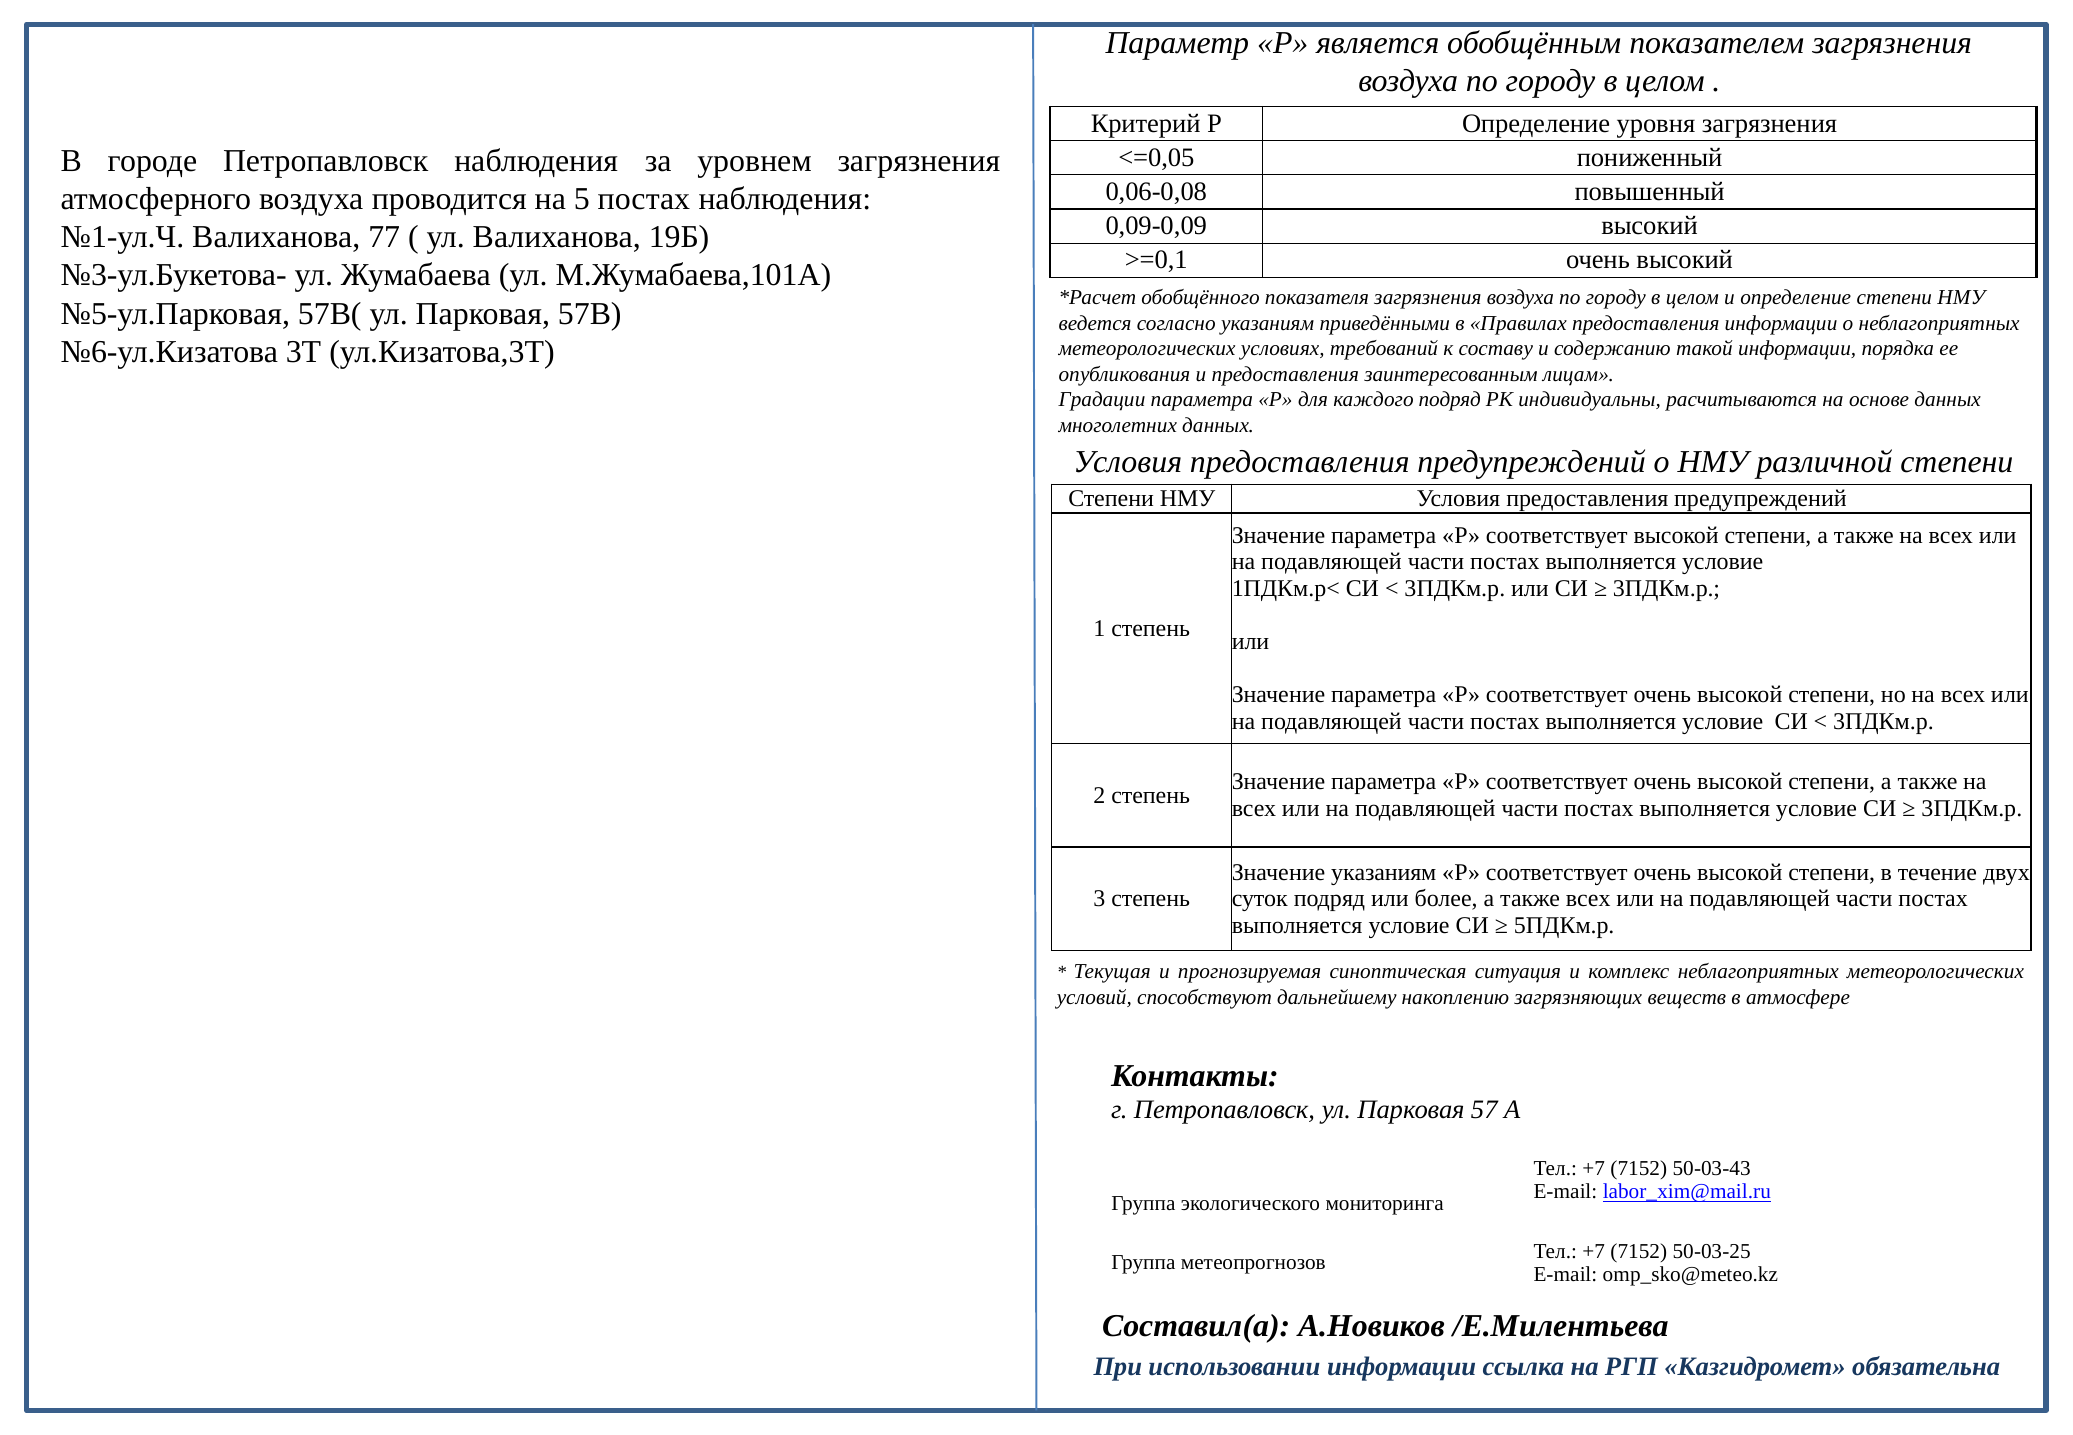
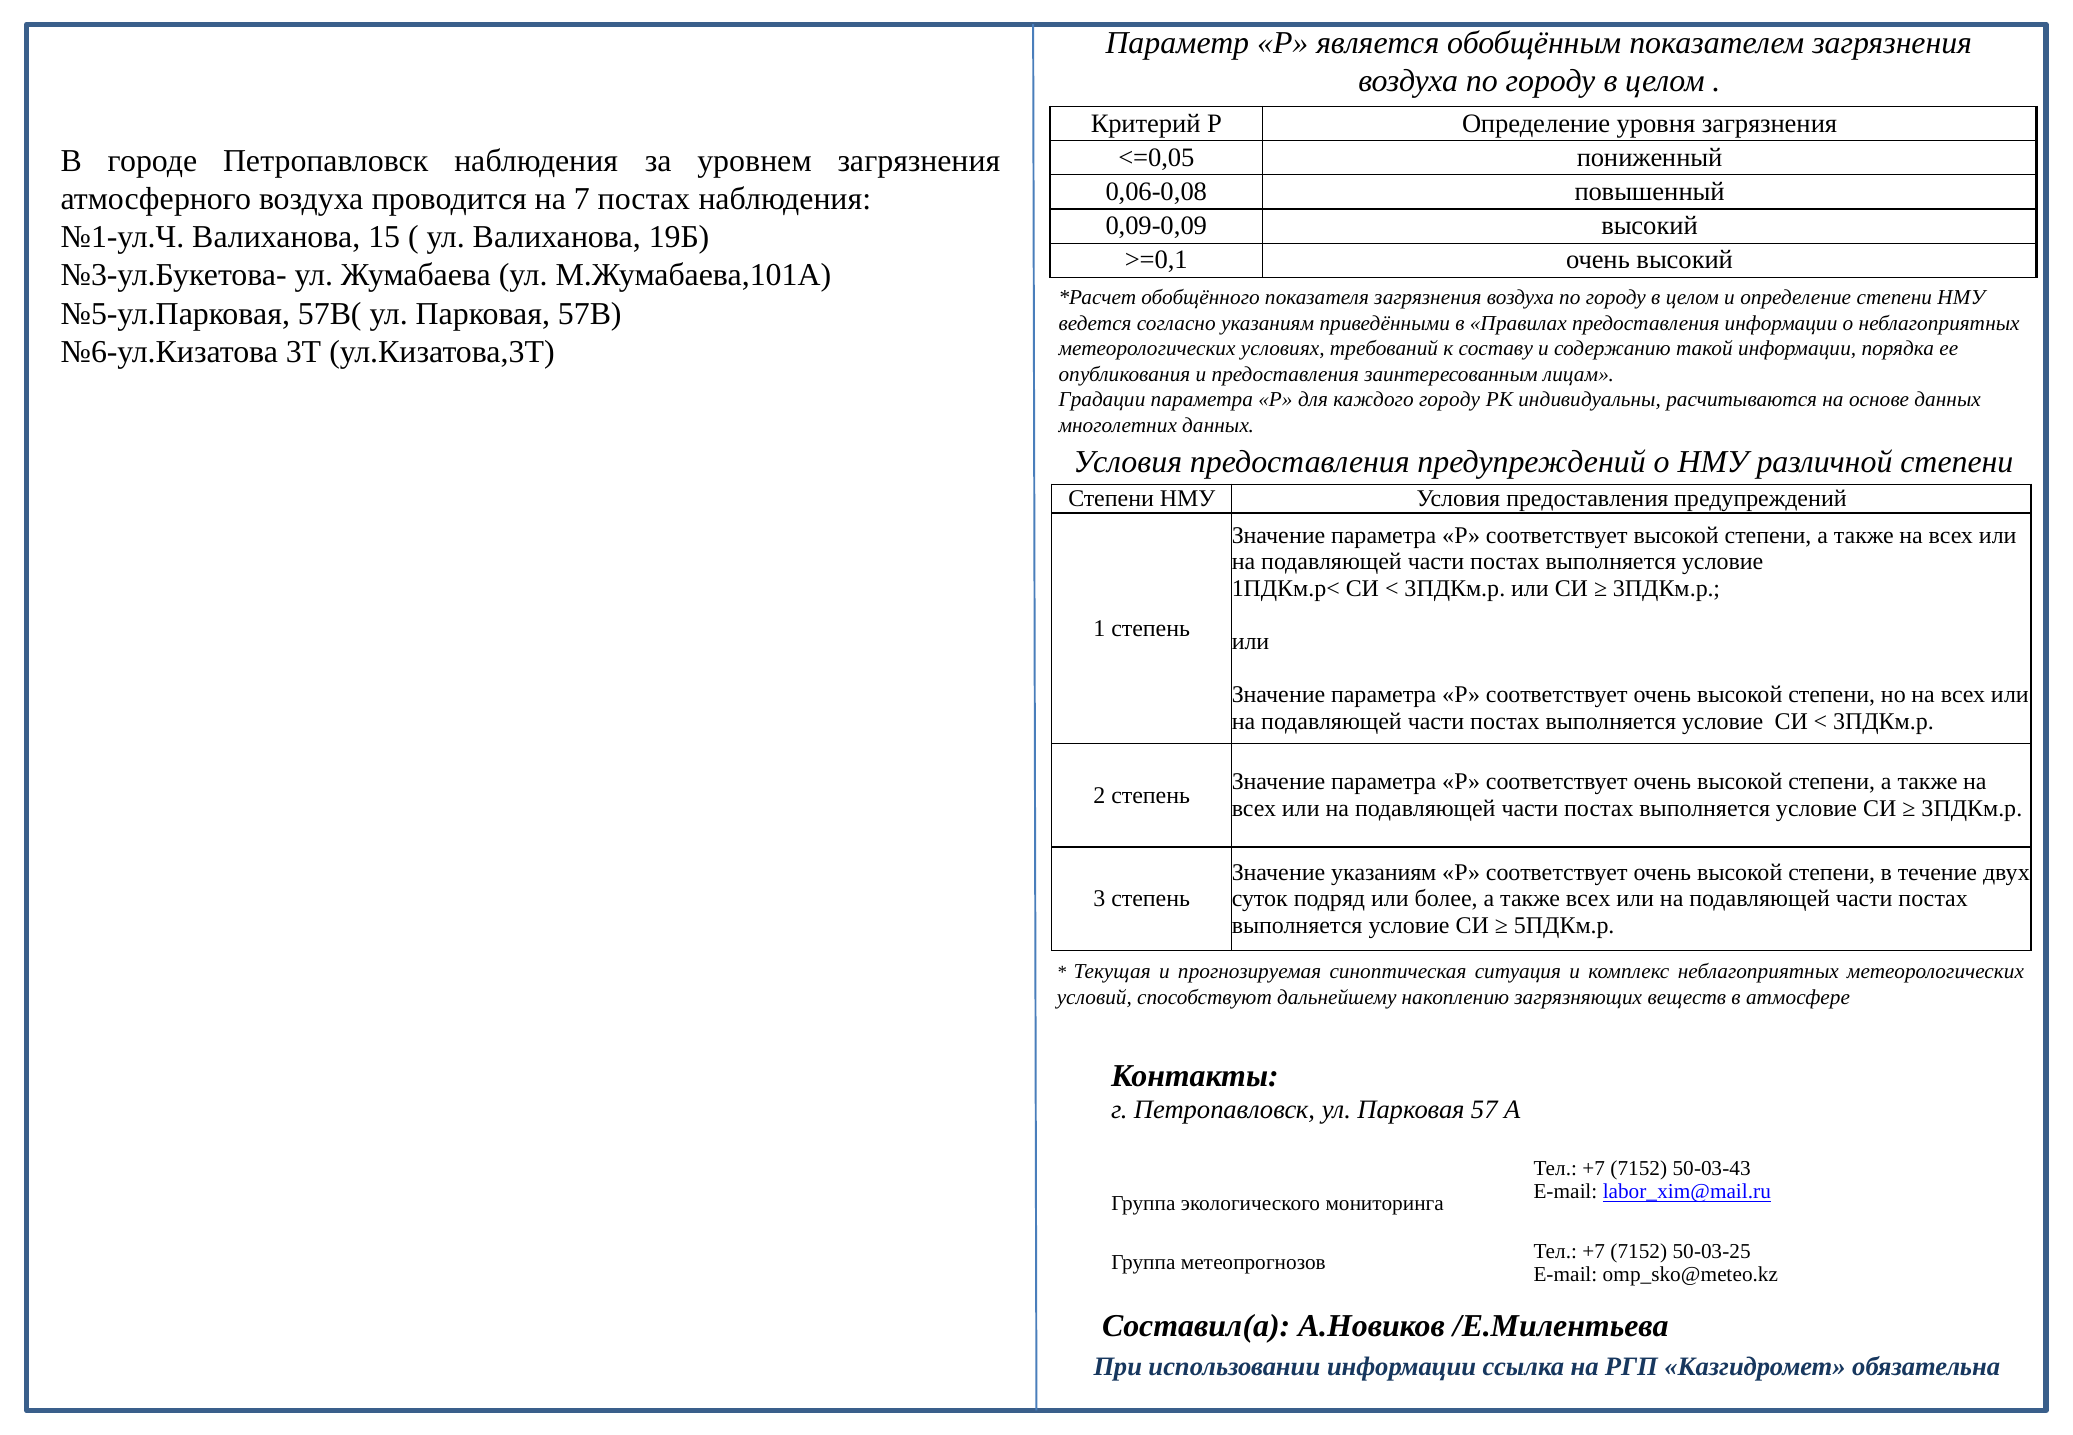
5: 5 -> 7
77: 77 -> 15
каждого подряд: подряд -> городу
